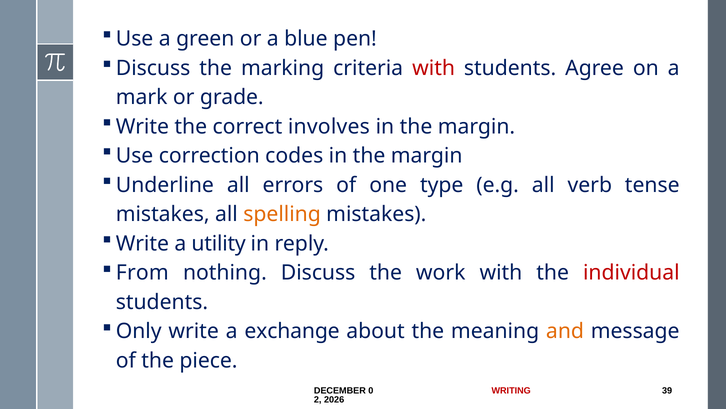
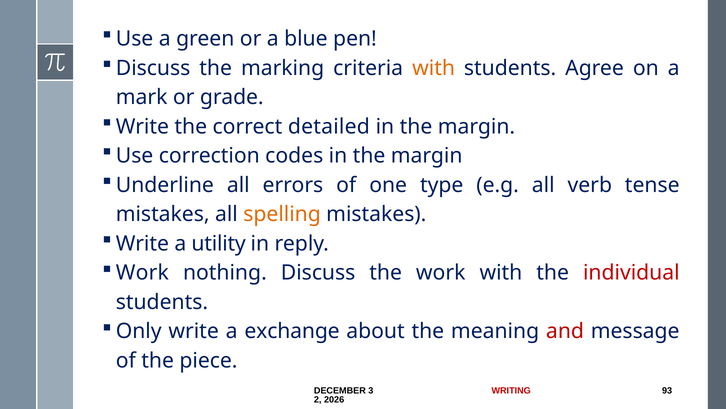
with at (434, 68) colour: red -> orange
involves: involves -> detailed
From at (142, 273): From -> Work
and colour: orange -> red
0: 0 -> 3
39: 39 -> 93
